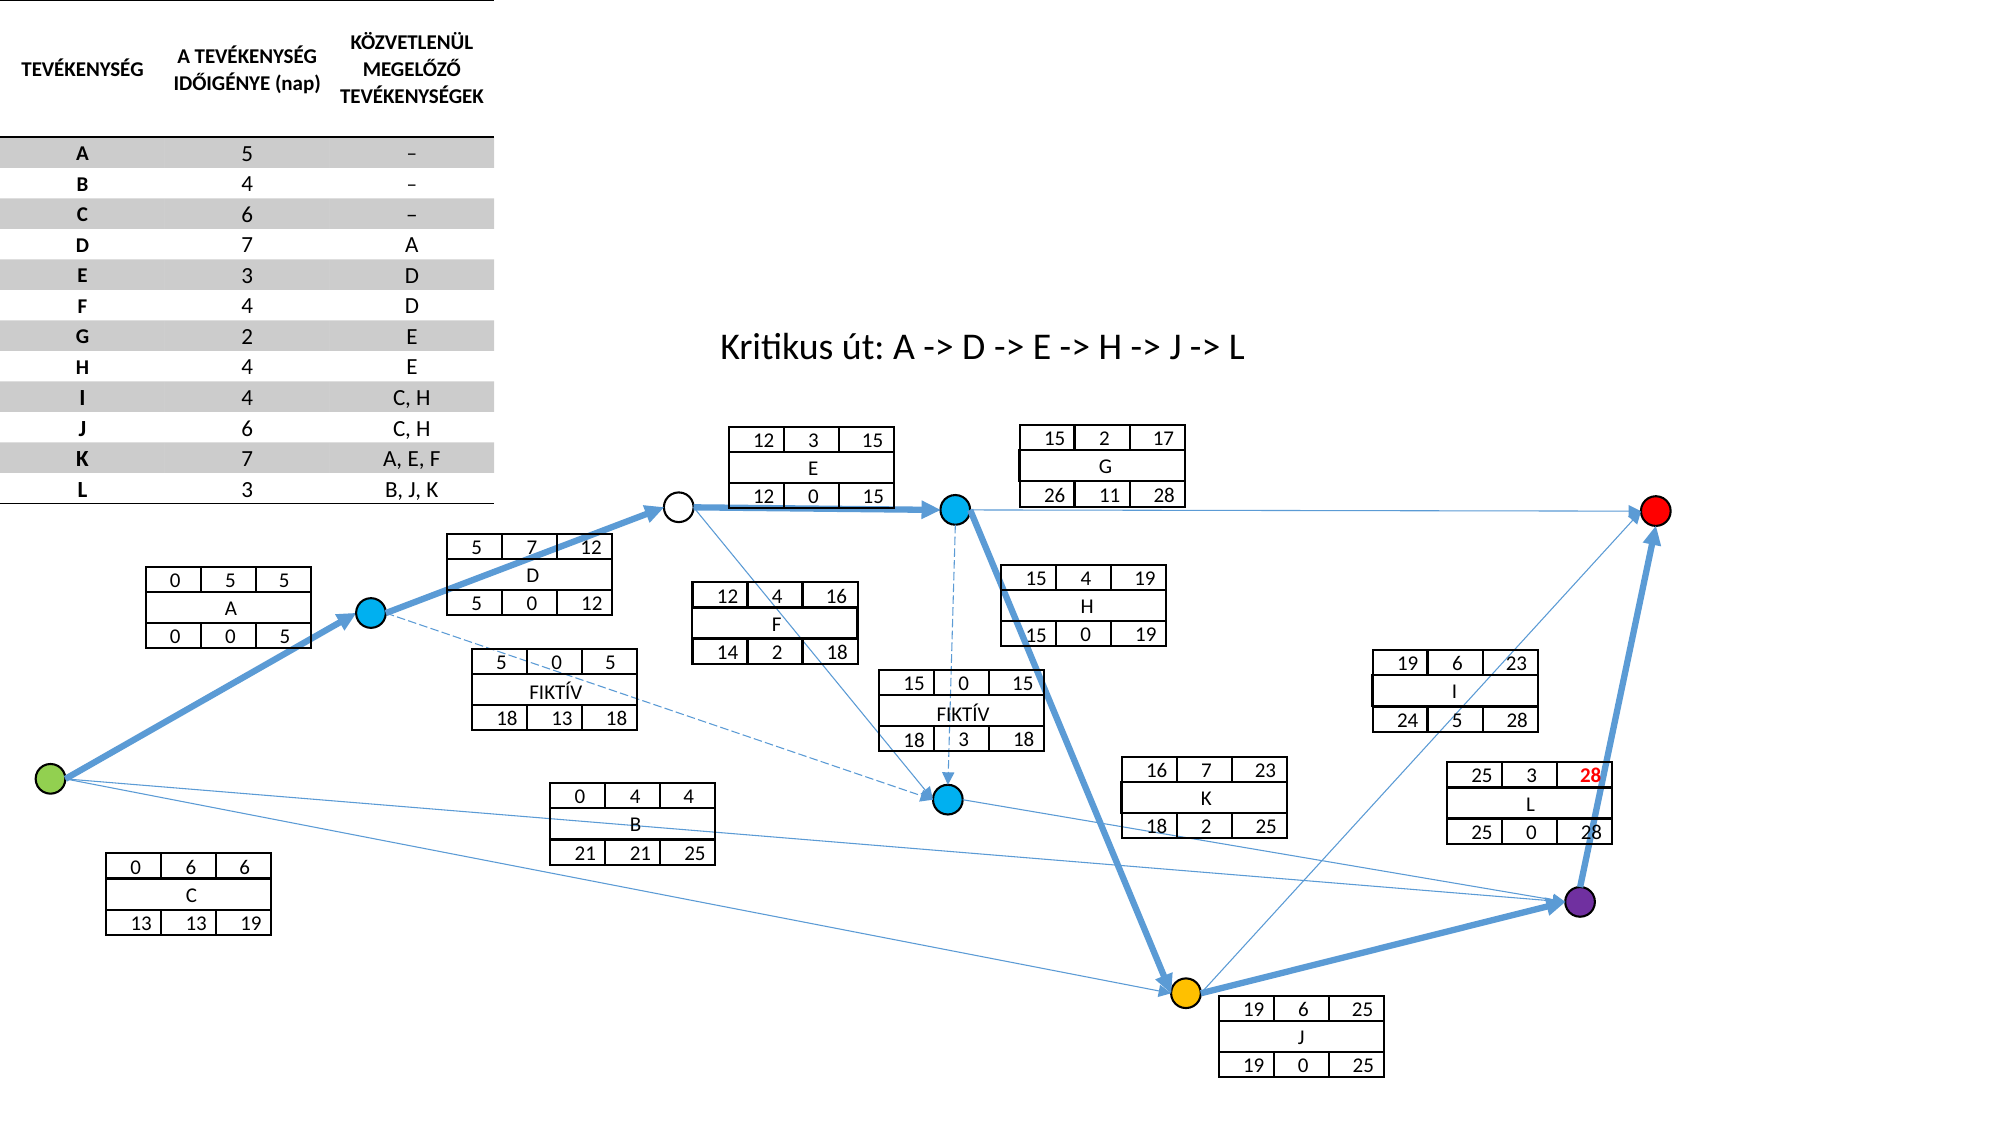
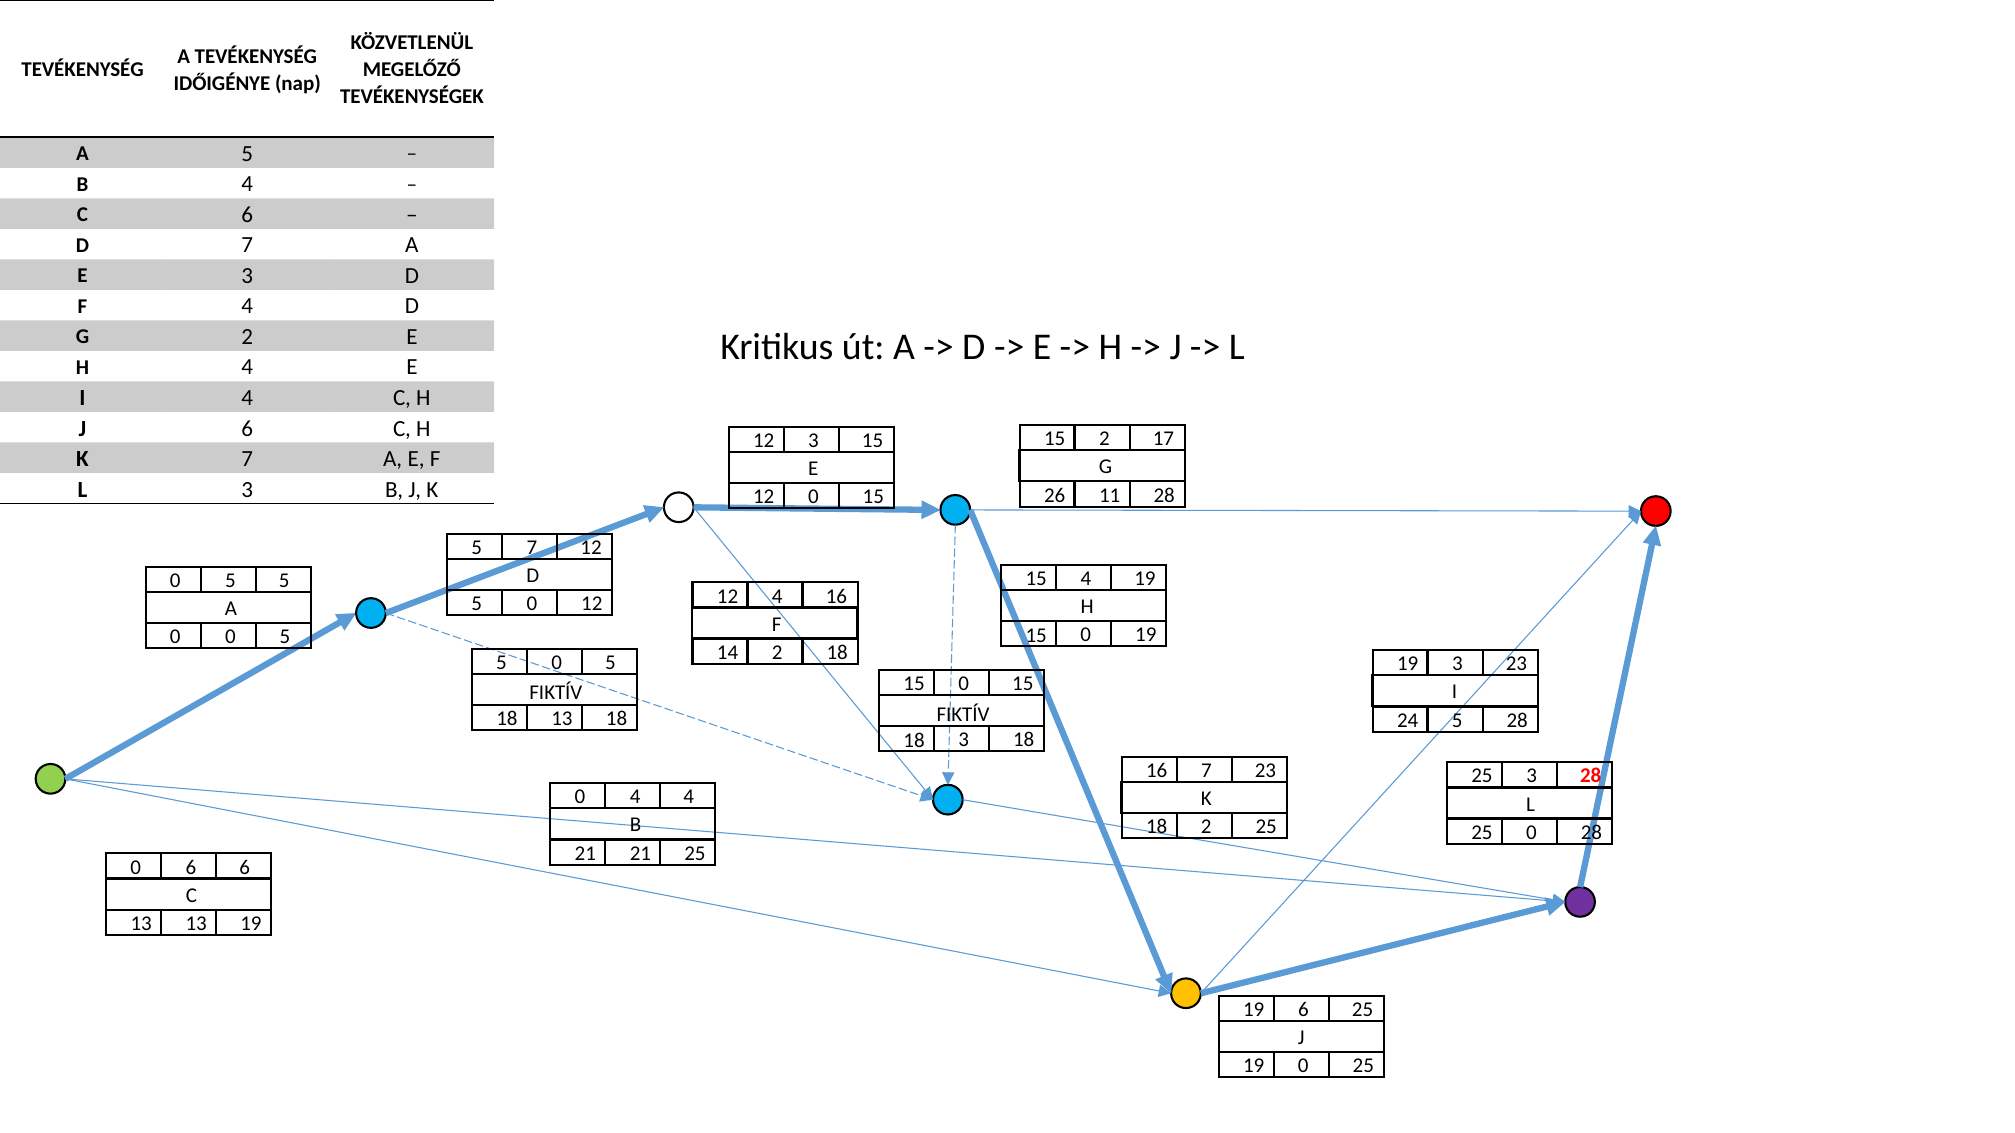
6 at (1457, 664): 6 -> 3
